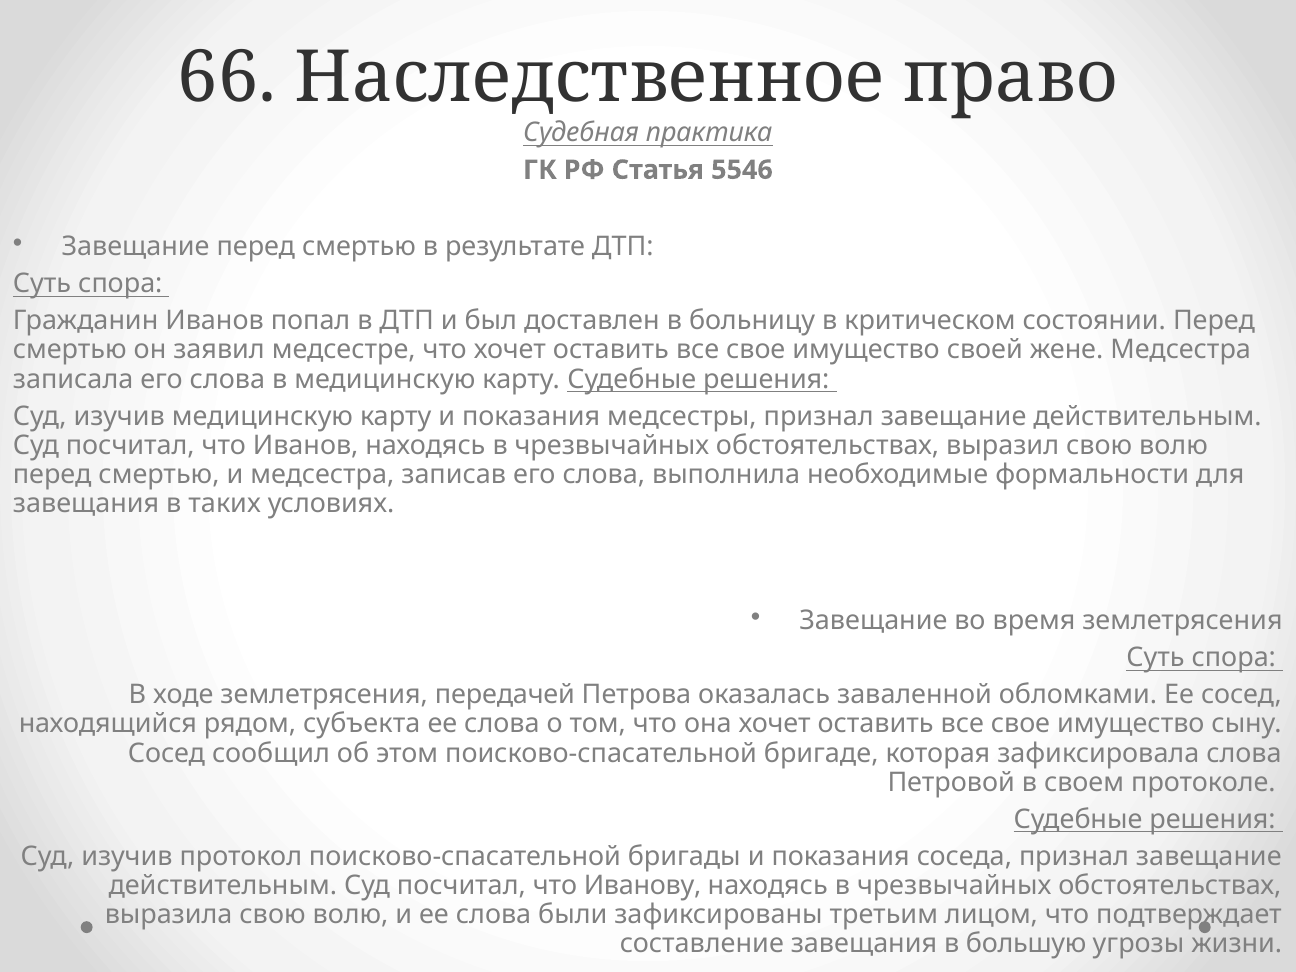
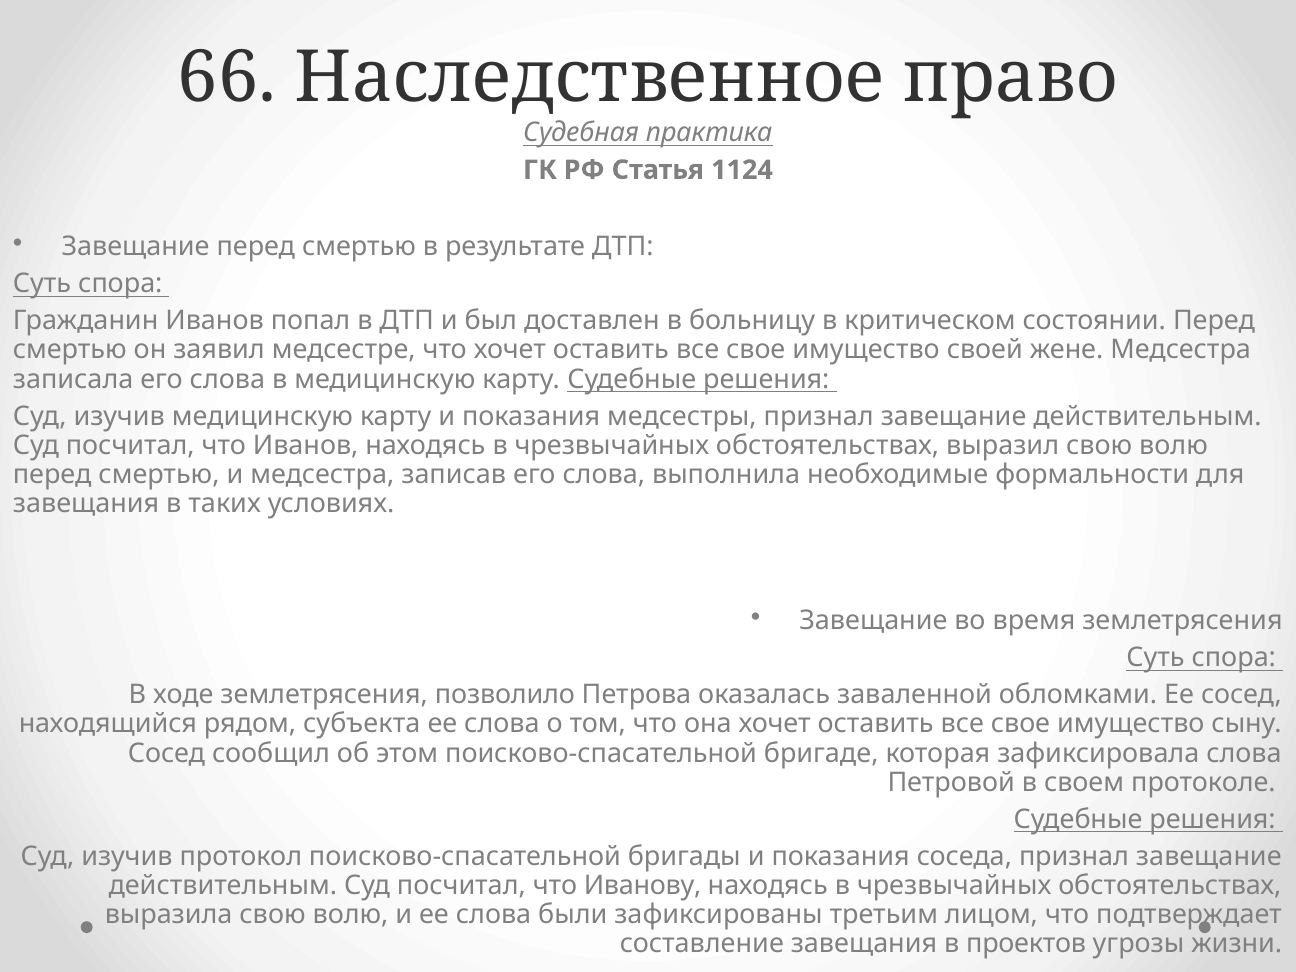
5546: 5546 -> 1124
передачей: передачей -> позволило
большую: большую -> проектов
